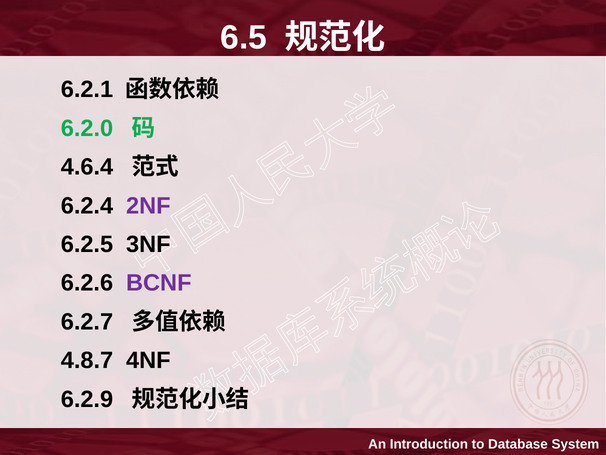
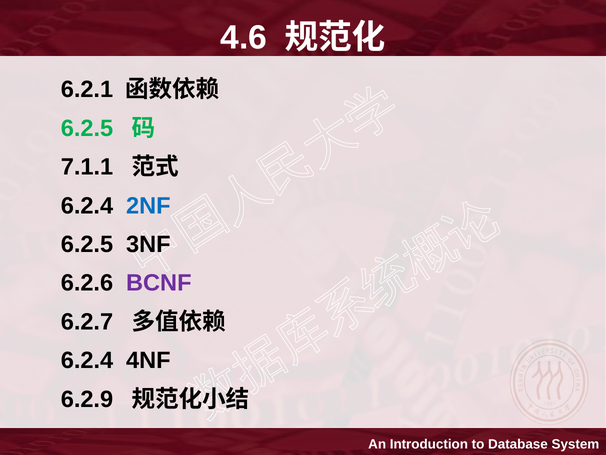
6.5: 6.5 -> 4.6
6.2.0 at (87, 128): 6.2.0 -> 6.2.5
4.6.4: 4.6.4 -> 7.1.1
2NF colour: purple -> blue
4.8.7 at (87, 360): 4.8.7 -> 6.2.4
